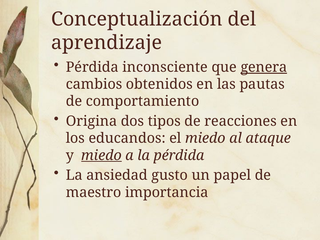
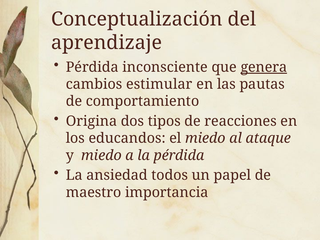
obtenidos: obtenidos -> estimular
miedo at (102, 155) underline: present -> none
gusto: gusto -> todos
